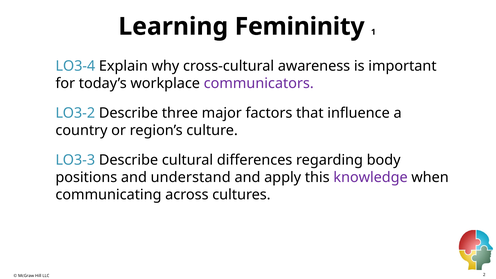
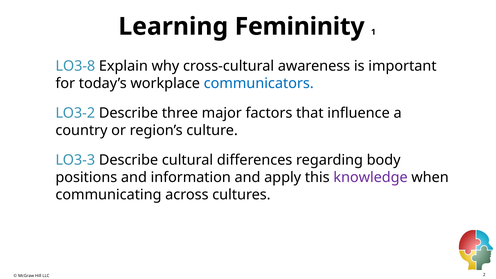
LO3-4: LO3-4 -> LO3-8
communicators colour: purple -> blue
understand: understand -> information
